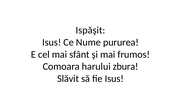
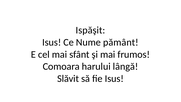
pururea: pururea -> pământ
zbura: zbura -> lângă
